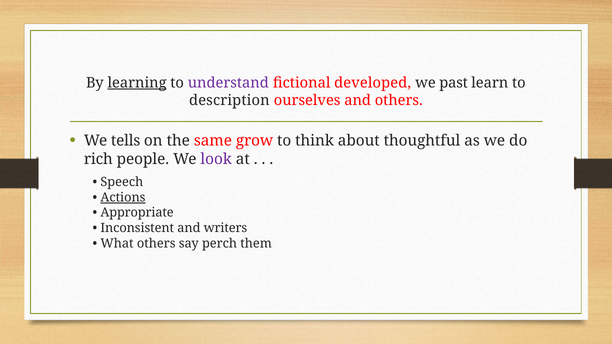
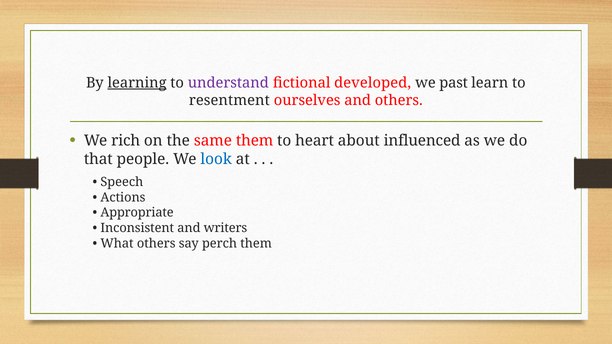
description: description -> resentment
tells: tells -> rich
same grow: grow -> them
think: think -> heart
thoughtful: thoughtful -> influenced
rich: rich -> that
look colour: purple -> blue
Actions underline: present -> none
